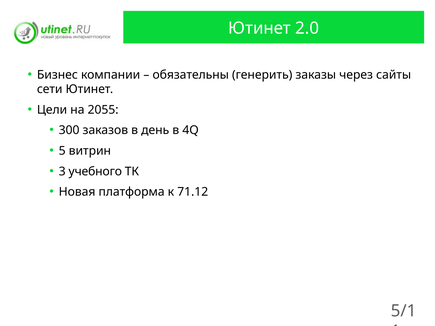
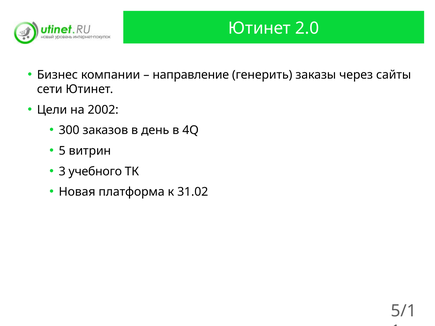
обязательны: обязательны -> направление
2055: 2055 -> 2002
71.12: 71.12 -> 31.02
